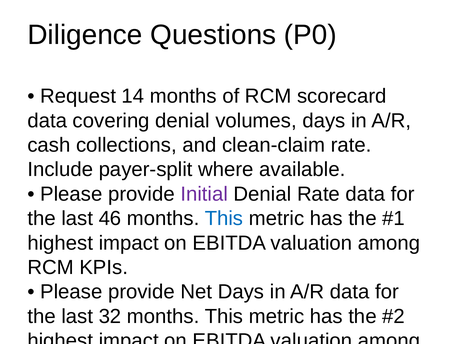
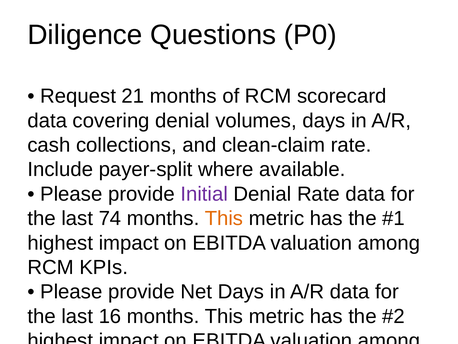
14: 14 -> 21
46: 46 -> 74
This at (224, 218) colour: blue -> orange
32: 32 -> 16
